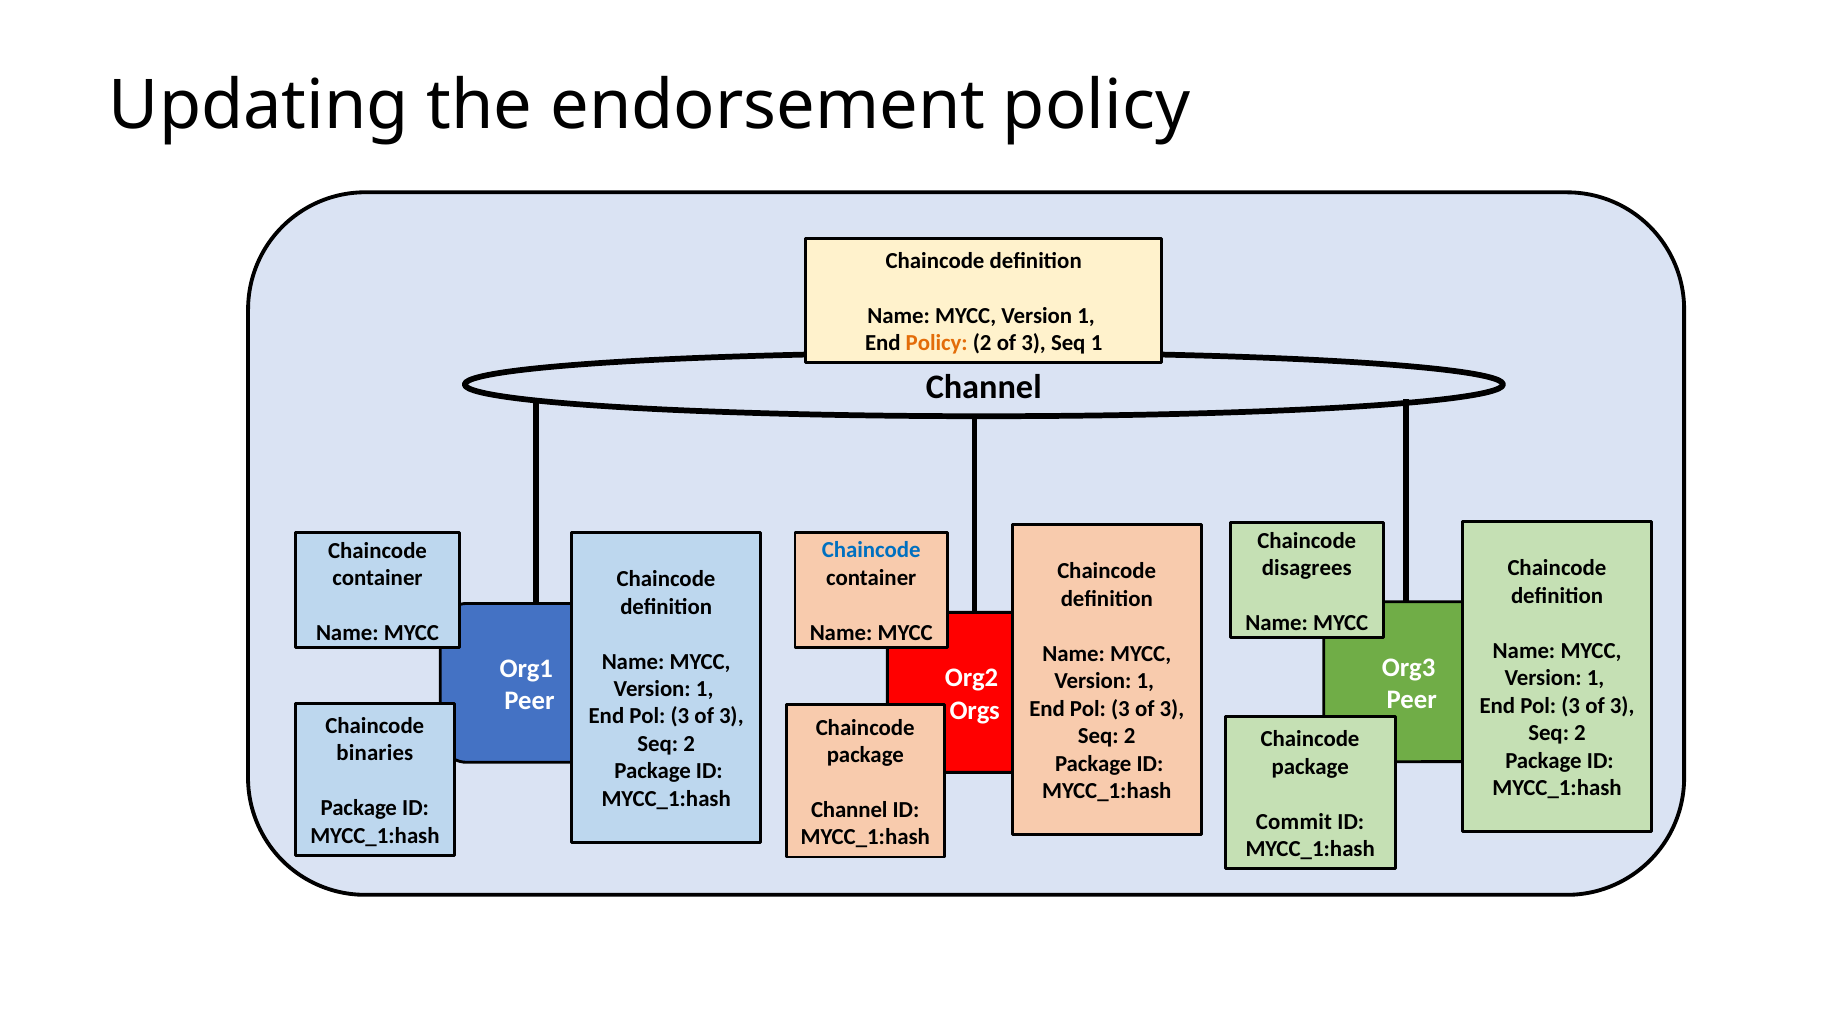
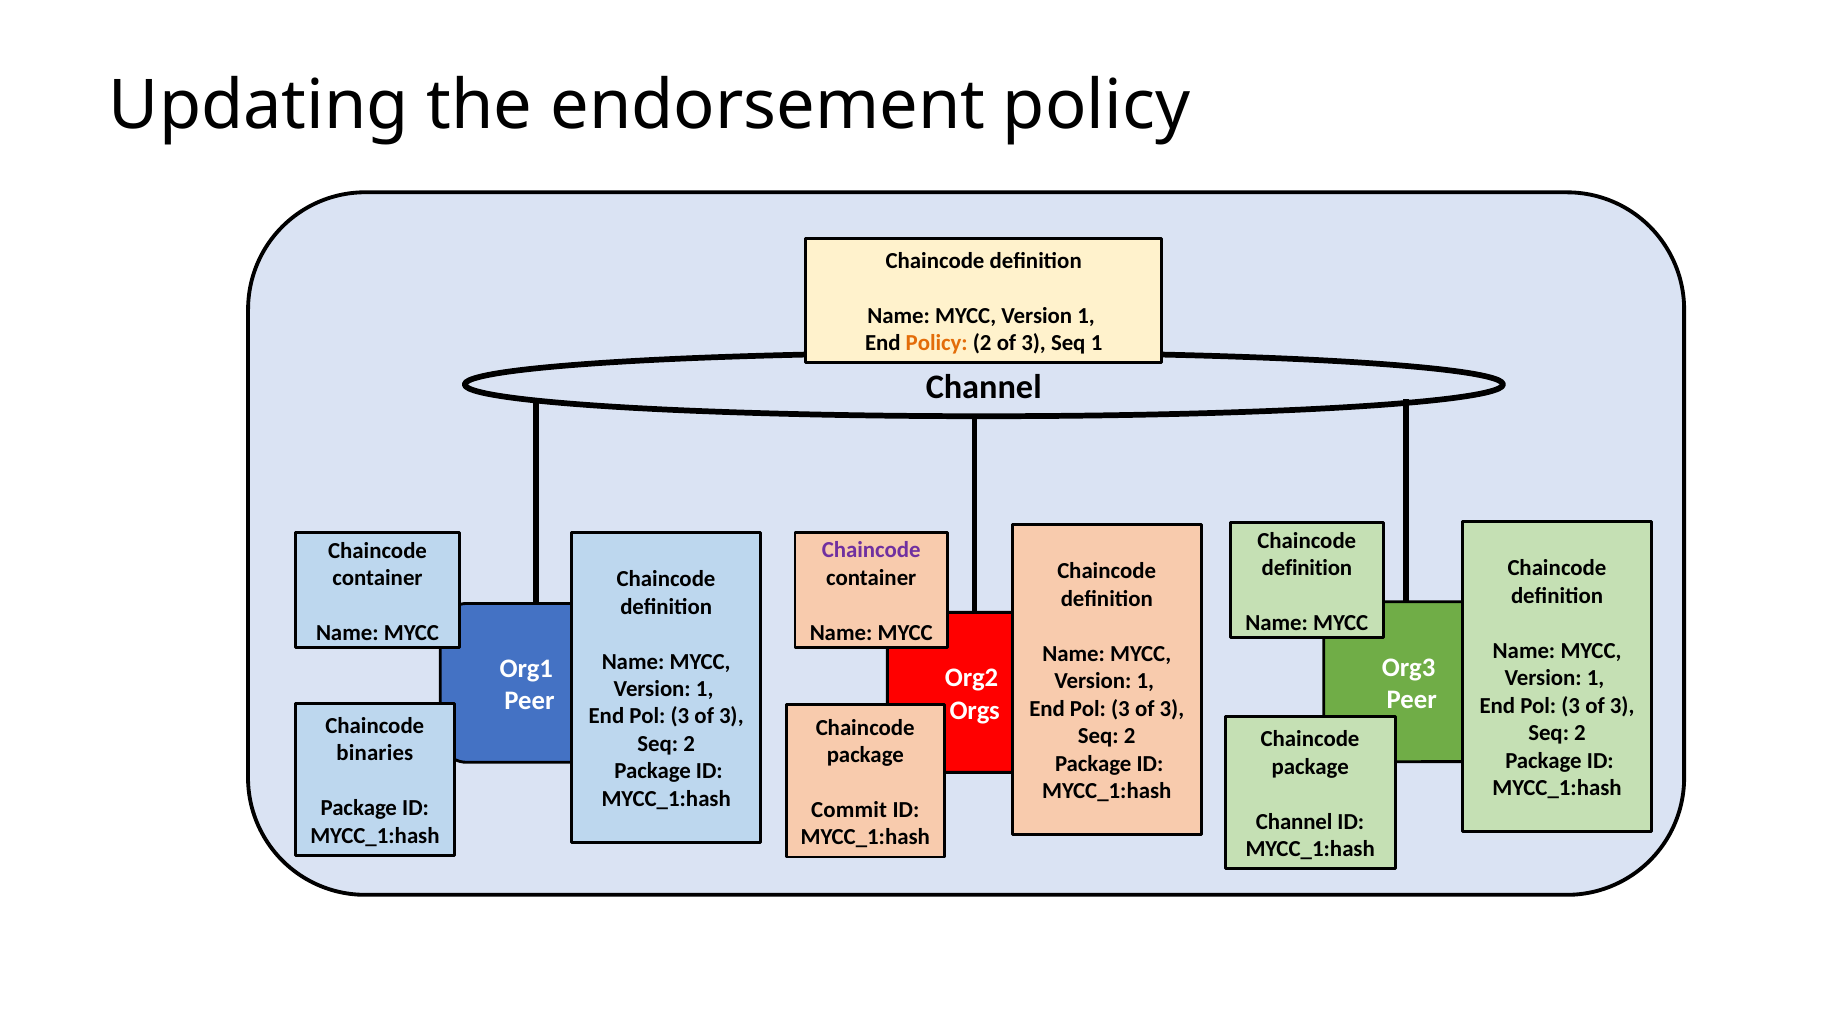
Chaincode at (871, 550) colour: blue -> purple
disagrees at (1307, 568): disagrees -> definition
Channel at (849, 809): Channel -> Commit
Commit at (1294, 821): Commit -> Channel
